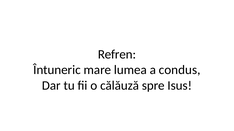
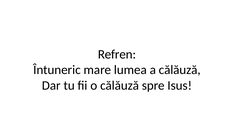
a condus: condus -> călăuză
